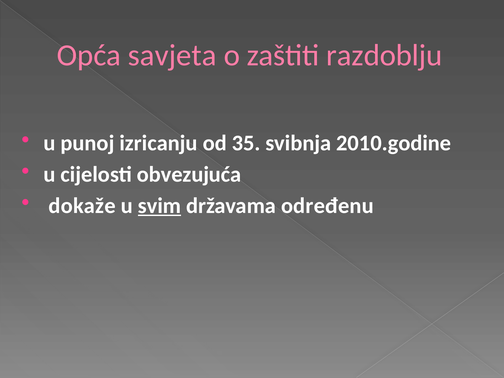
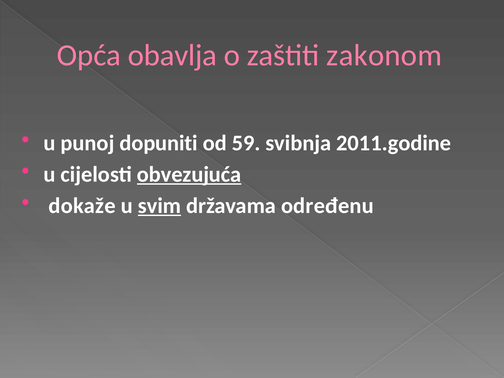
savjeta: savjeta -> obavlja
razdoblju: razdoblju -> zakonom
izricanju: izricanju -> dopuniti
35: 35 -> 59
2010.godine: 2010.godine -> 2011.godine
obvezujuća underline: none -> present
